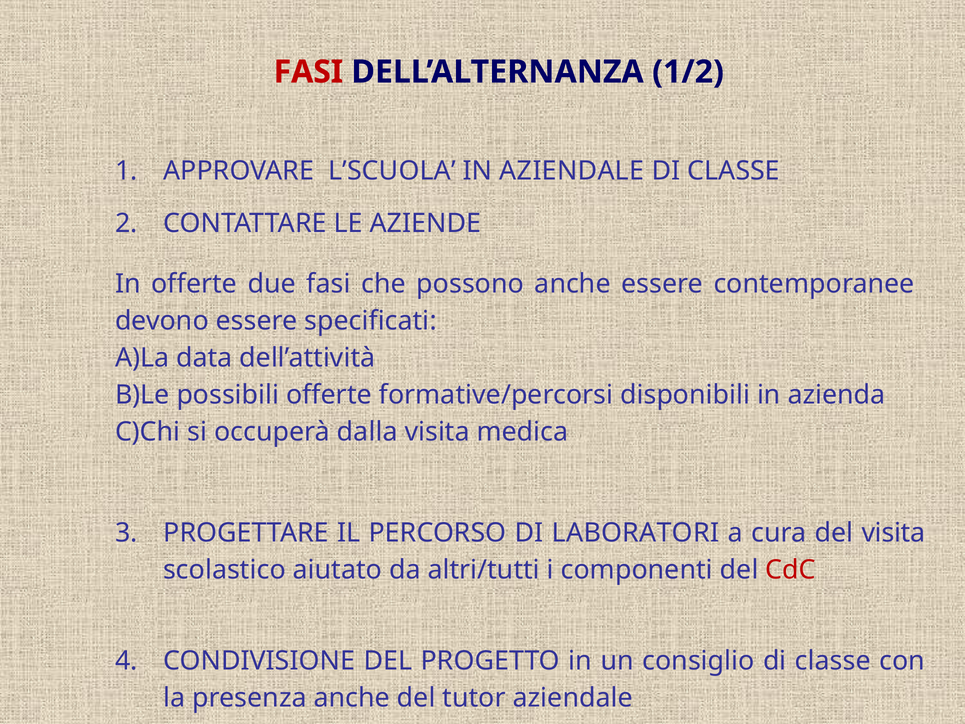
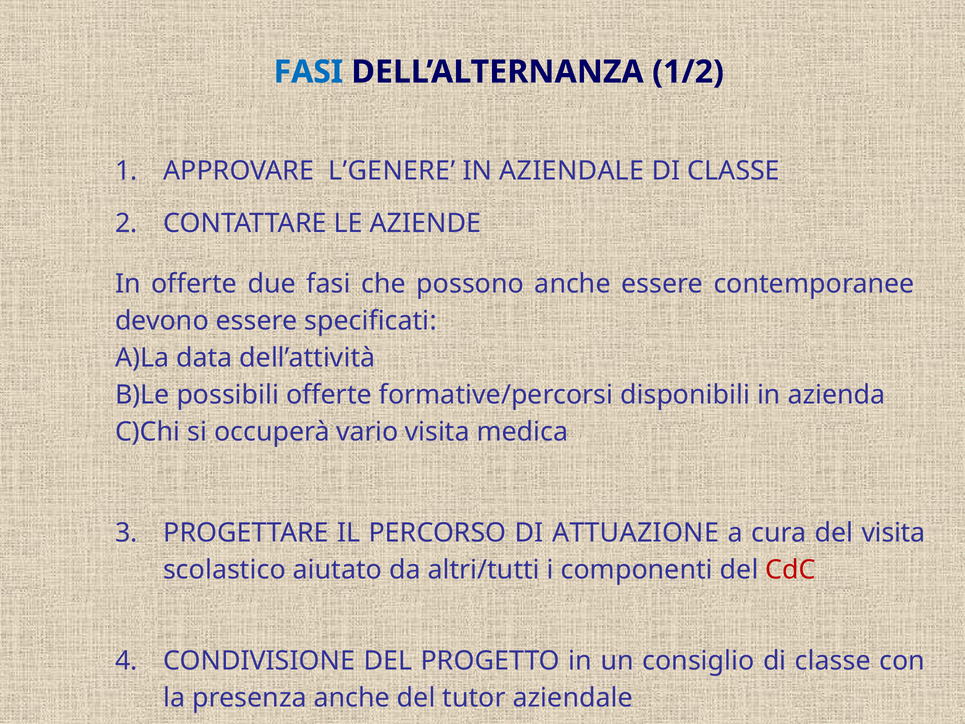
FASI at (308, 72) colour: red -> blue
L’SCUOLA: L’SCUOLA -> L’GENERE
dalla: dalla -> vario
LABORATORI: LABORATORI -> ATTUAZIONE
